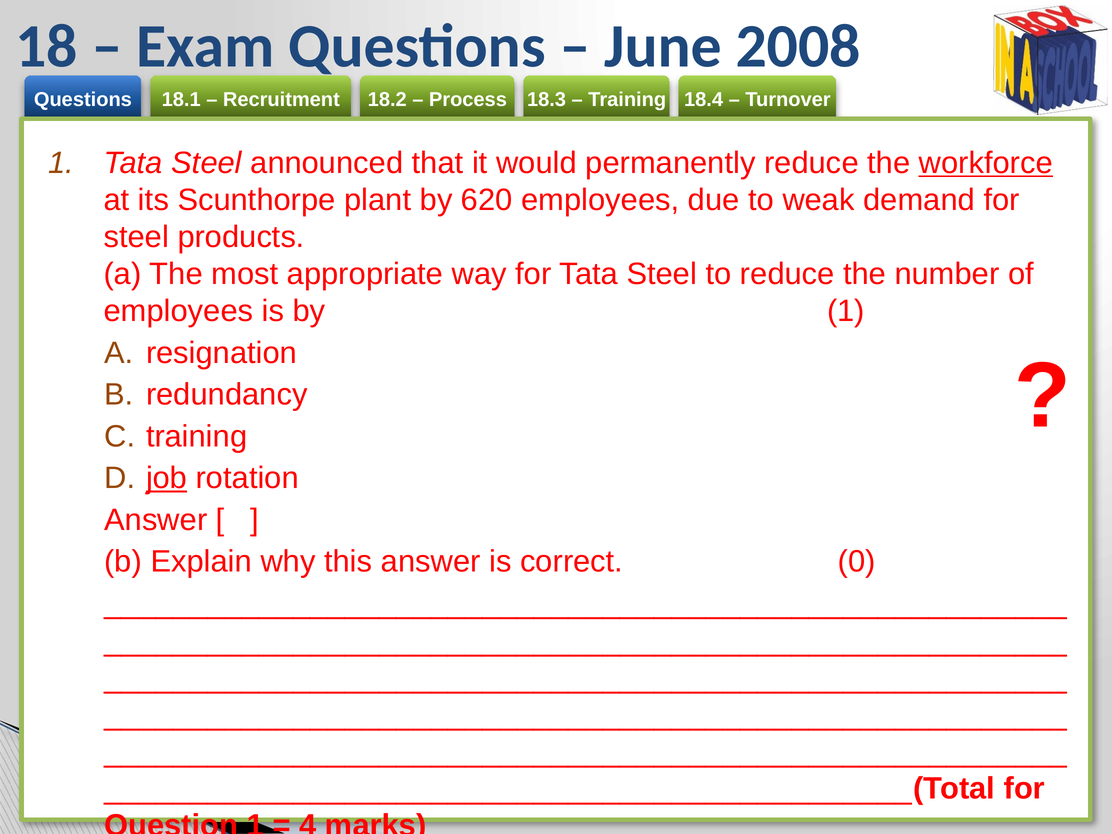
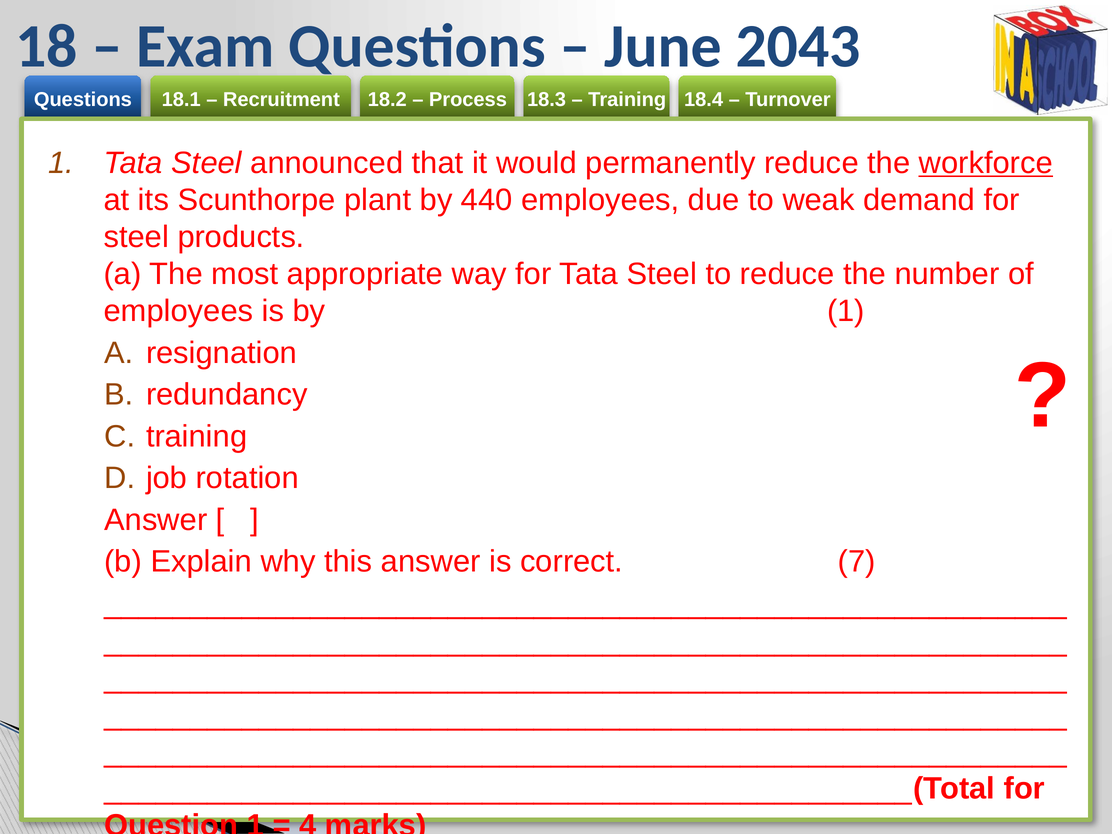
2008: 2008 -> 2043
620: 620 -> 440
job underline: present -> none
0: 0 -> 7
